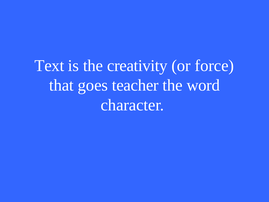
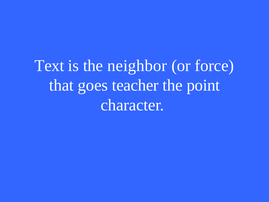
creativity: creativity -> neighbor
word: word -> point
